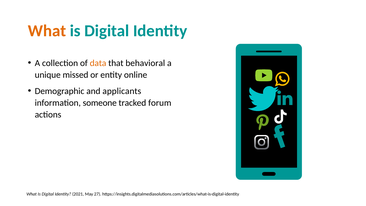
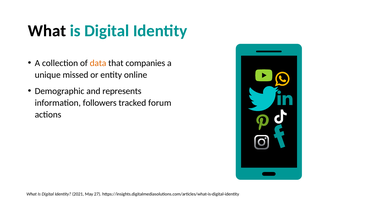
What at (47, 31) colour: orange -> black
behavioral: behavioral -> companies
applicants: applicants -> represents
someone: someone -> followers
